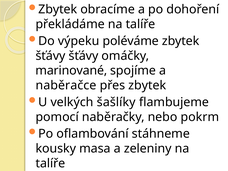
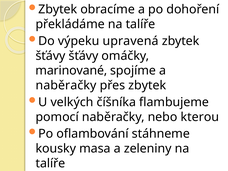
poléváme: poléváme -> upravená
naběračce at (66, 85): naběračce -> naběračky
šašlíky: šašlíky -> číšníka
pokrm: pokrm -> kterou
